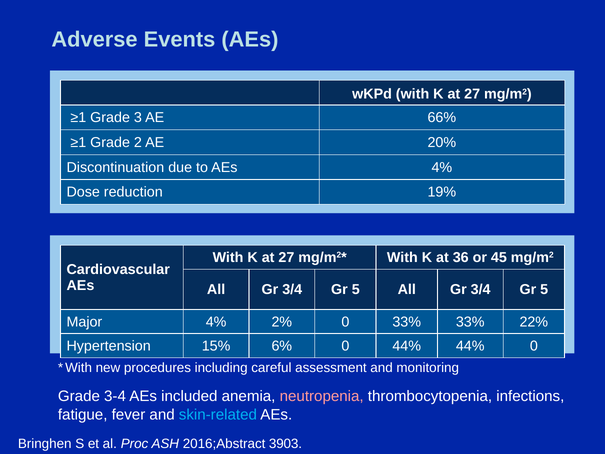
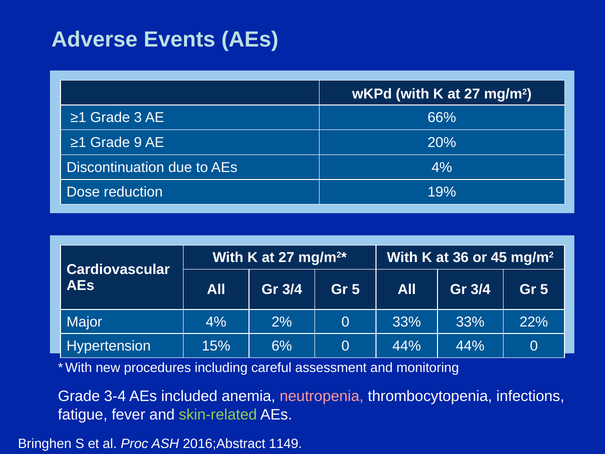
2: 2 -> 9
skin-related colour: light blue -> light green
3903: 3903 -> 1149
